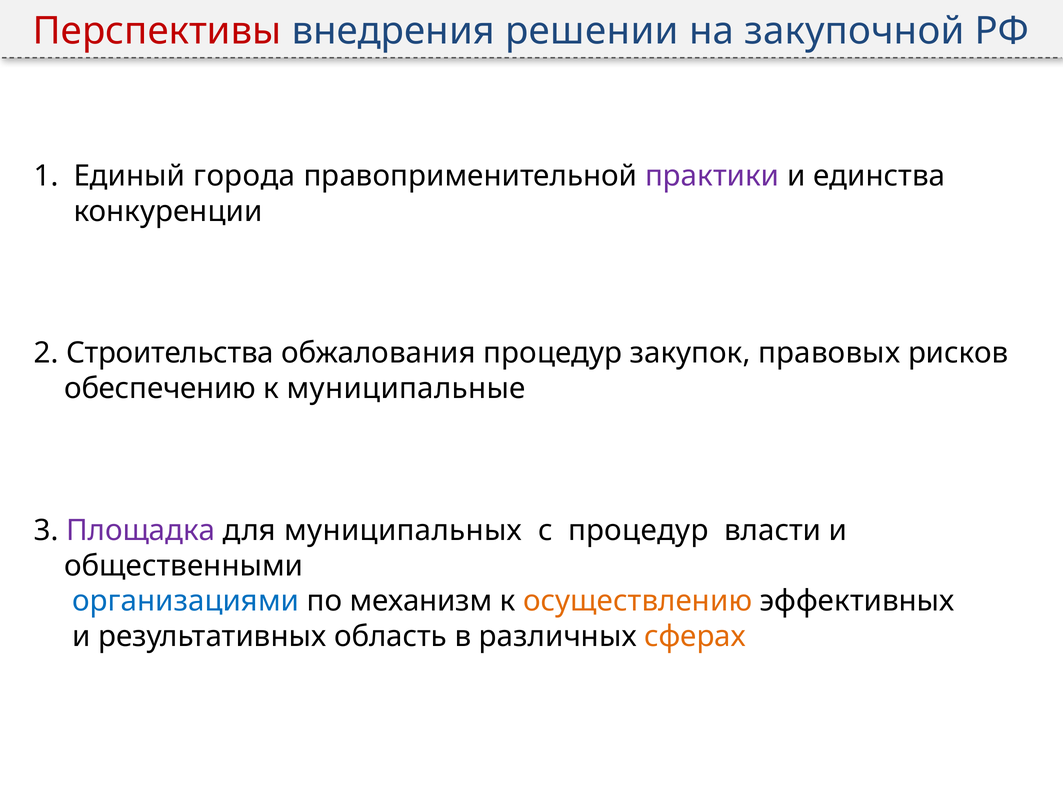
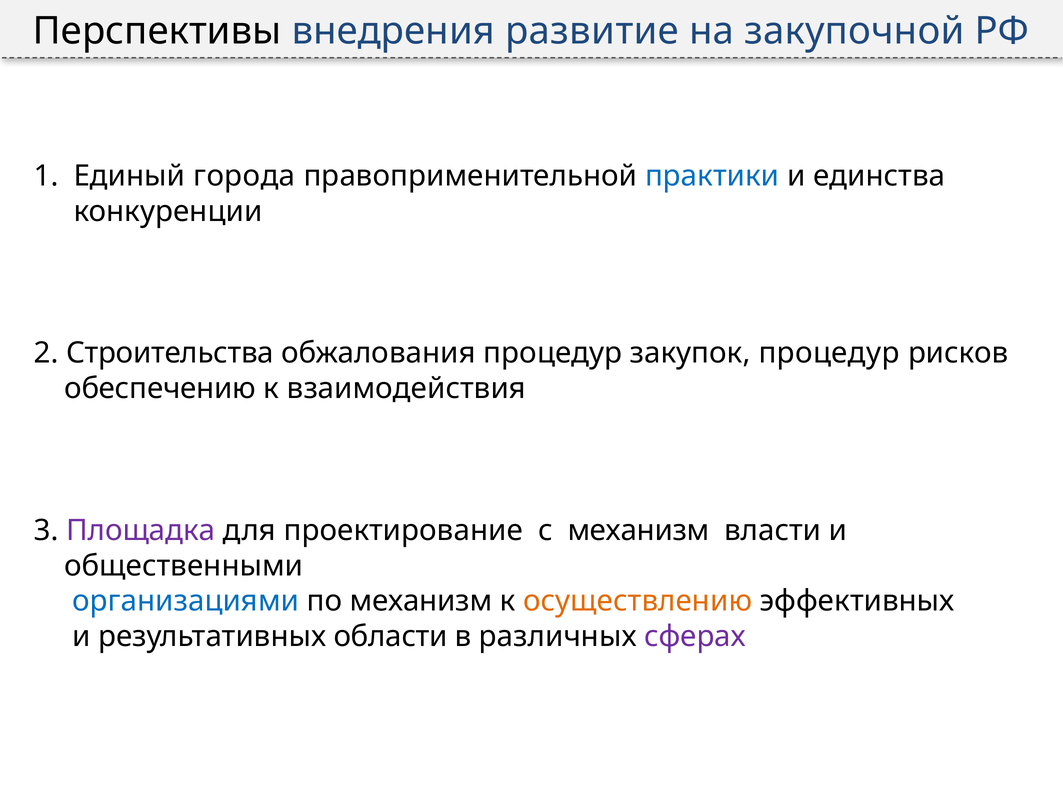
Перспективы colour: red -> black
решении: решении -> развитие
практики colour: purple -> blue
закупок правовых: правовых -> процедур
муниципальные: муниципальные -> взаимодействия
муниципальных: муниципальных -> проектирование
с процедур: процедур -> механизм
область: область -> области
сферах colour: orange -> purple
